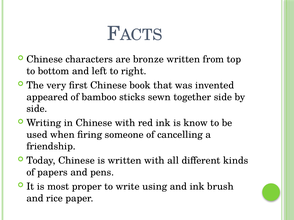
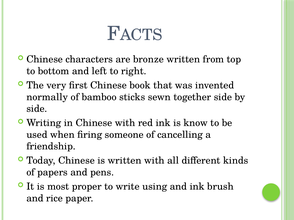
appeared: appeared -> normally
